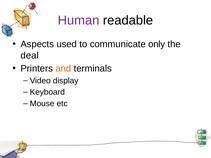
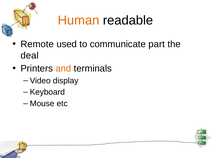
Human colour: purple -> orange
Aspects: Aspects -> Remote
only: only -> part
